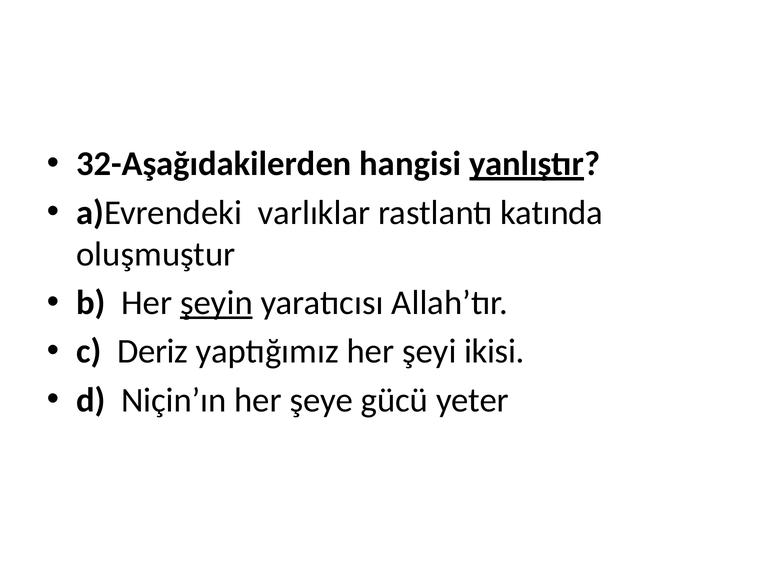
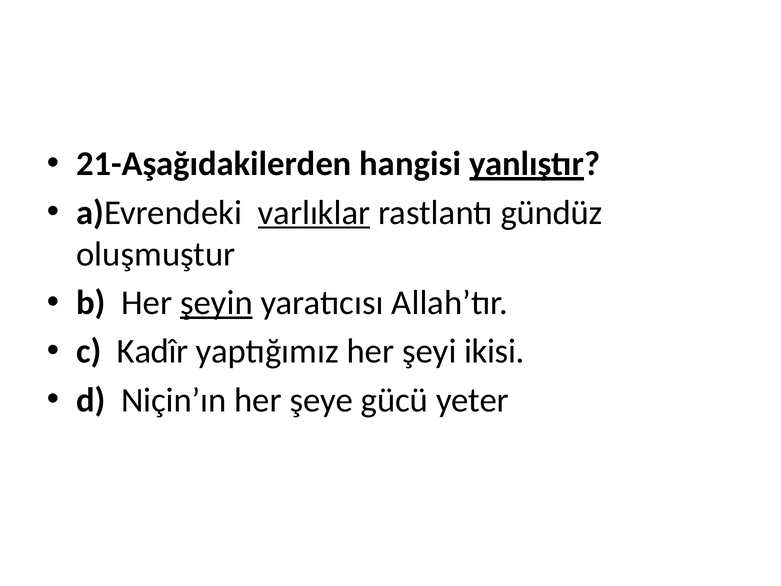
32-Aşağıdakilerden: 32-Aşağıdakilerden -> 21-Aşağıdakilerden
varlıklar underline: none -> present
katında: katında -> gündüz
Deriz: Deriz -> Kadîr
